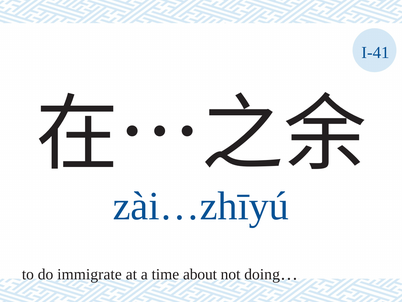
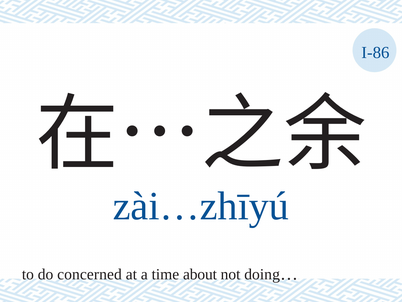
I-41: I-41 -> I-86
immigrate: immigrate -> concerned
